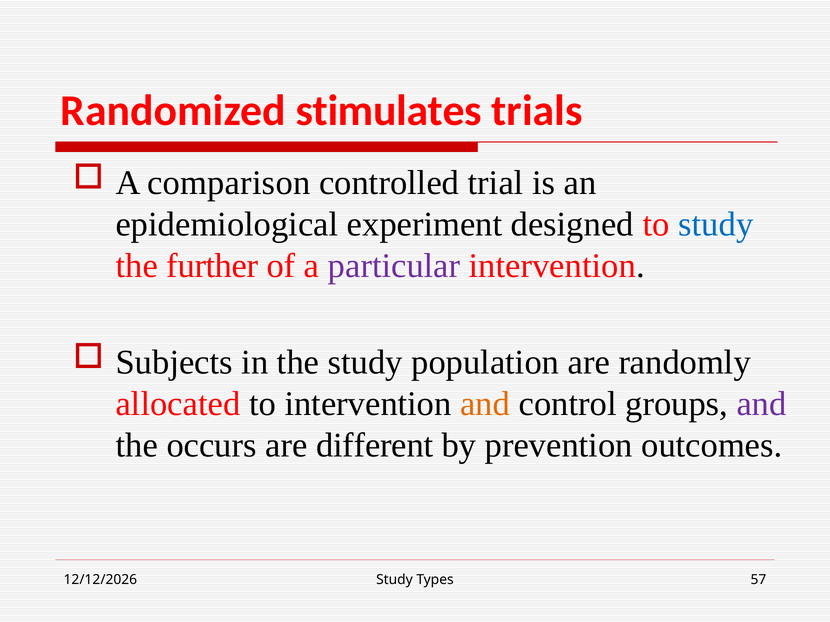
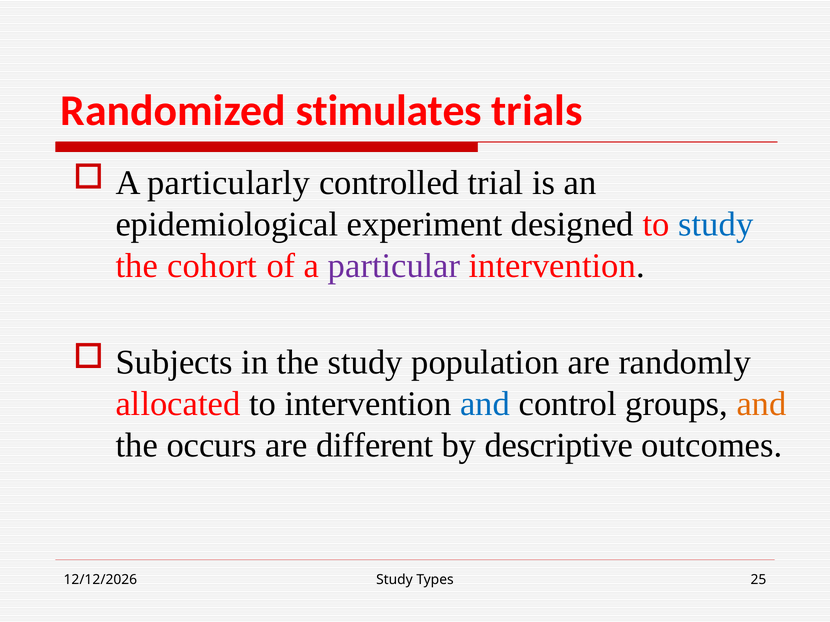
comparison: comparison -> particularly
further: further -> cohort
and at (485, 404) colour: orange -> blue
and at (761, 404) colour: purple -> orange
prevention: prevention -> descriptive
57: 57 -> 25
